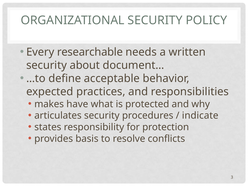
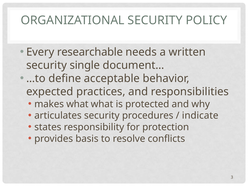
about: about -> single
makes have: have -> what
